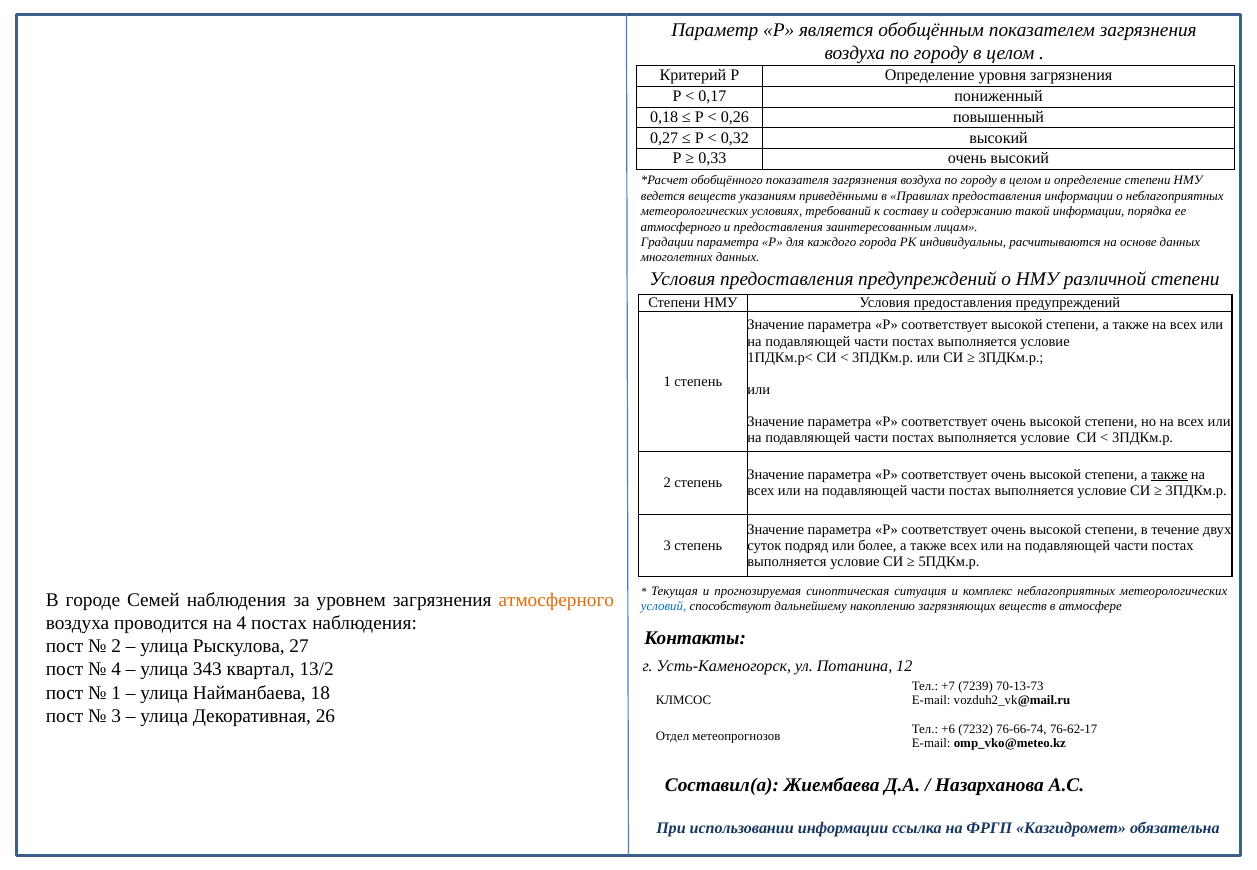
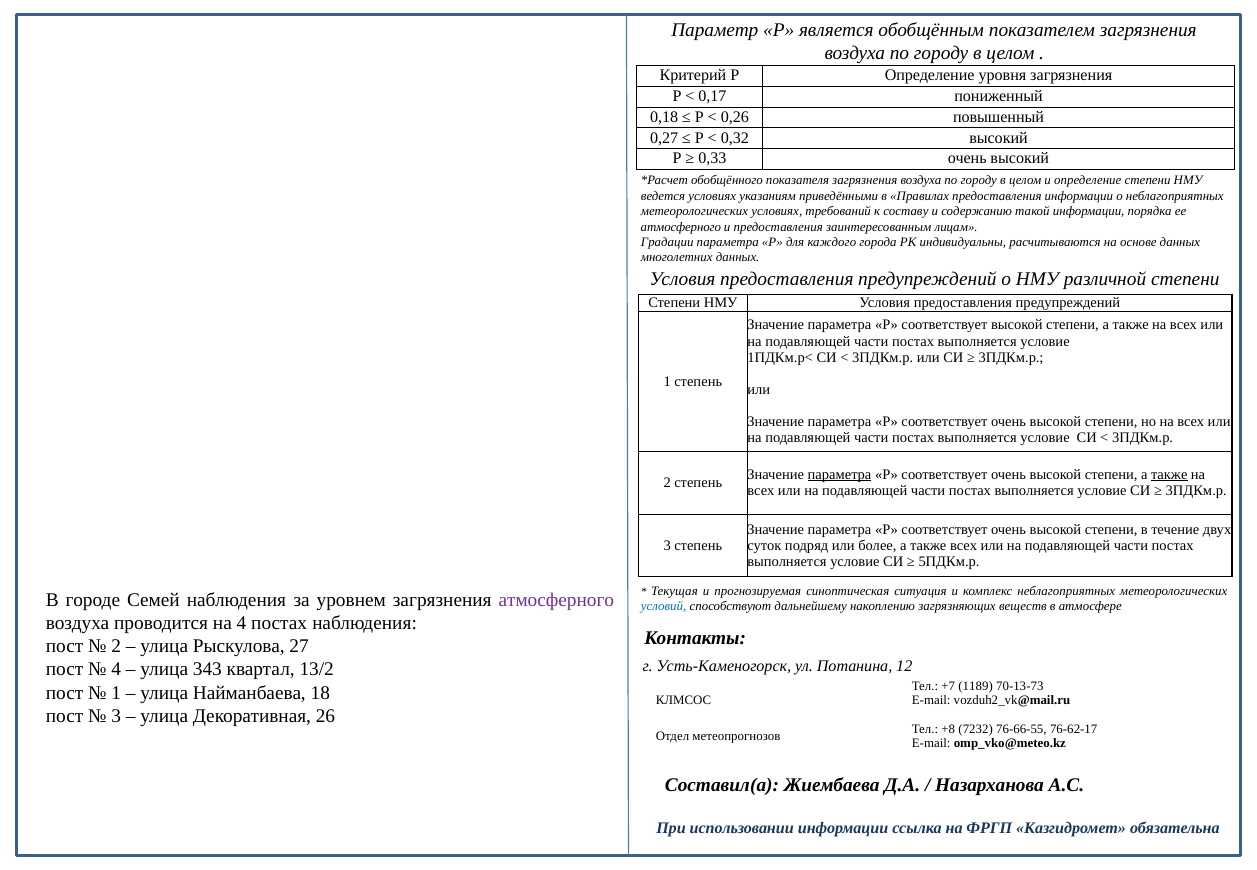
ведется веществ: веществ -> условиях
параметра at (840, 475) underline: none -> present
атмосферного at (556, 600) colour: orange -> purple
7239: 7239 -> 1189
+6: +6 -> +8
76-66-74: 76-66-74 -> 76-66-55
